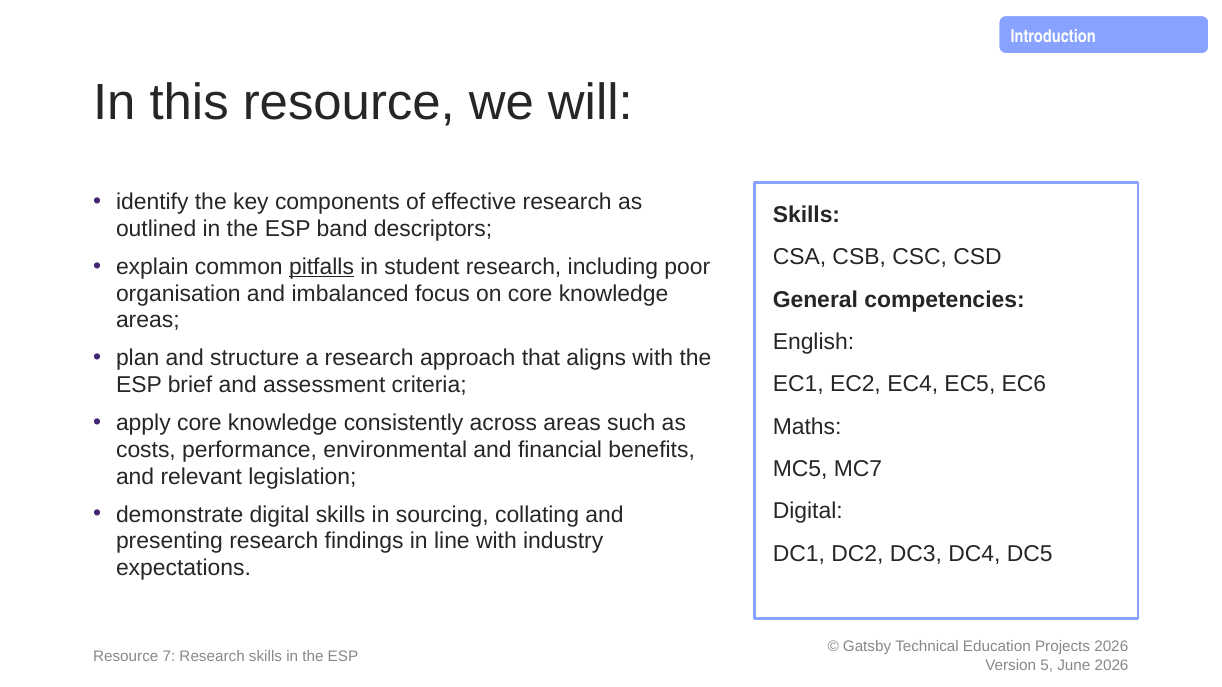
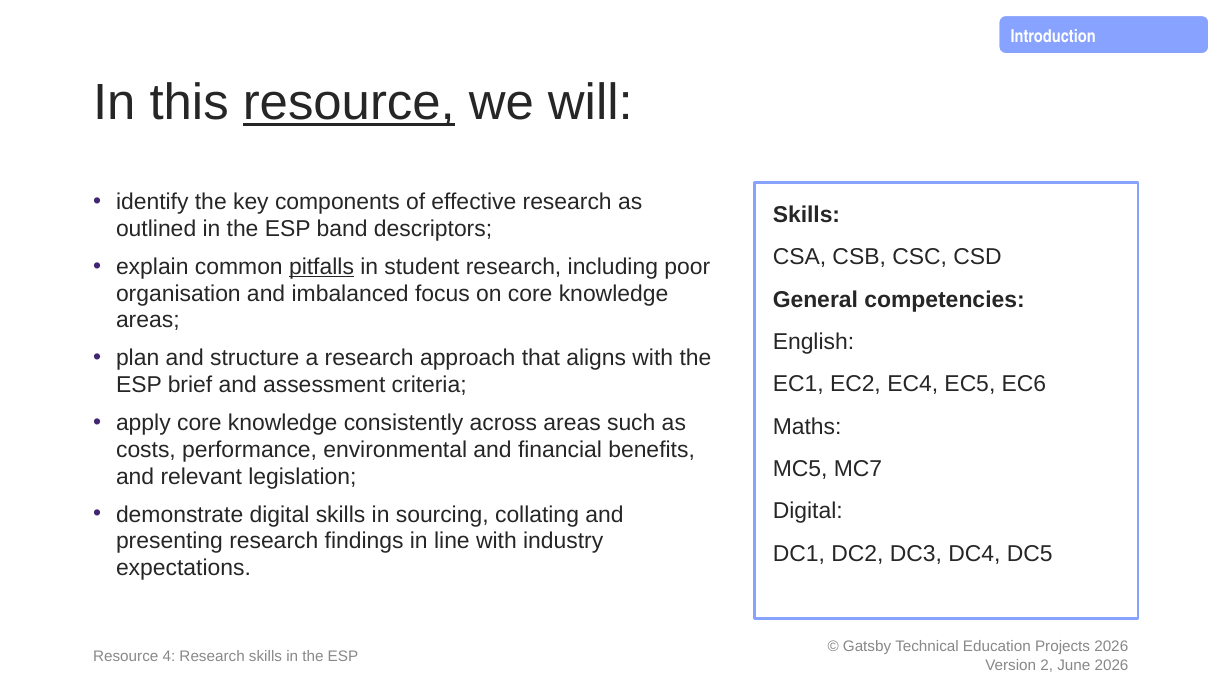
resource at (349, 103) underline: none -> present
7: 7 -> 4
5: 5 -> 2
